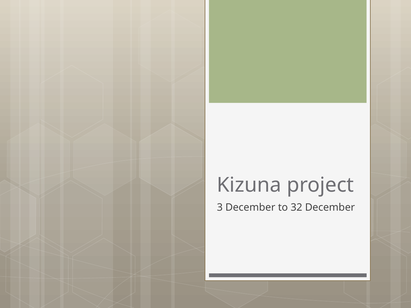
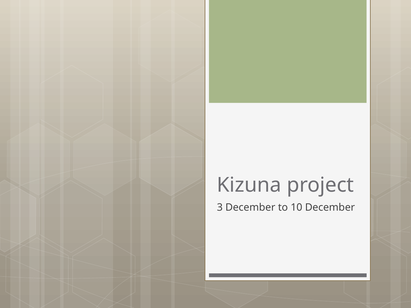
32: 32 -> 10
